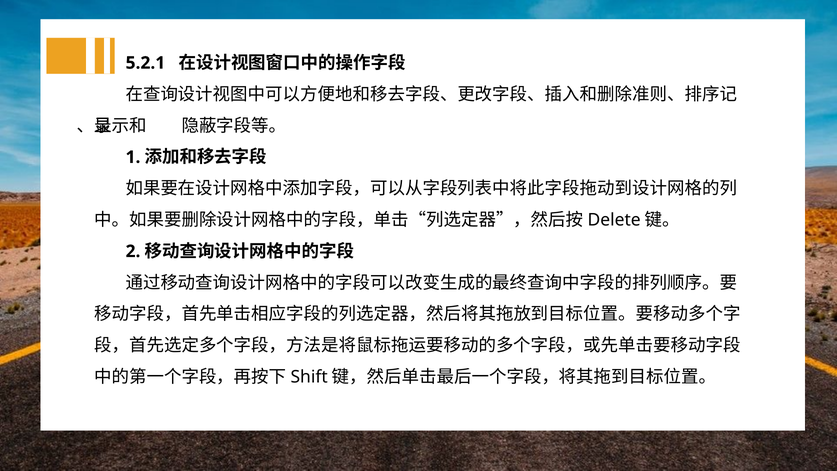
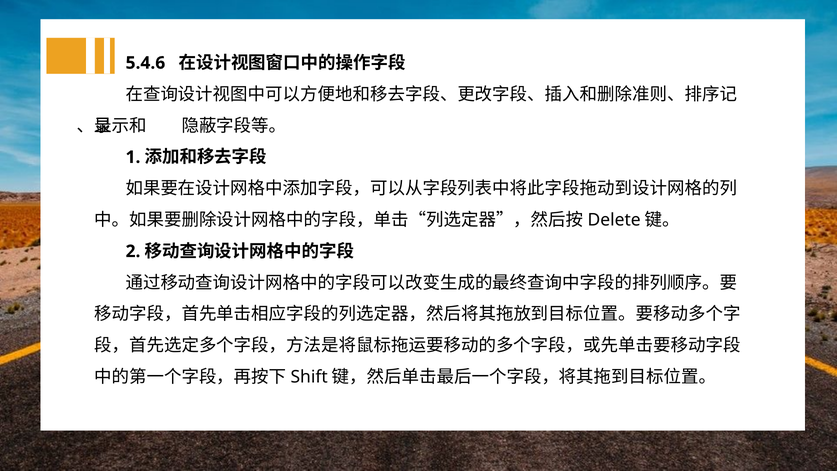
5.2.1: 5.2.1 -> 5.4.6
